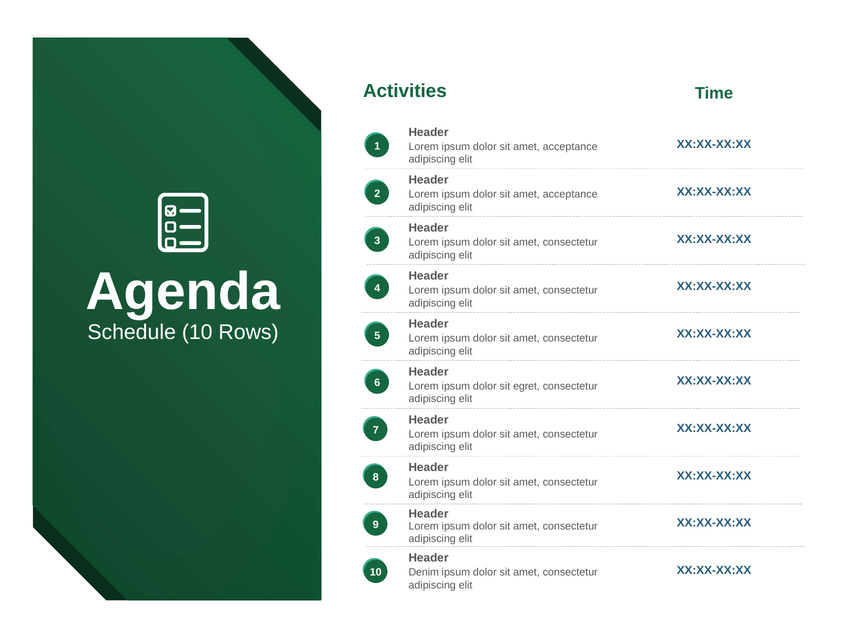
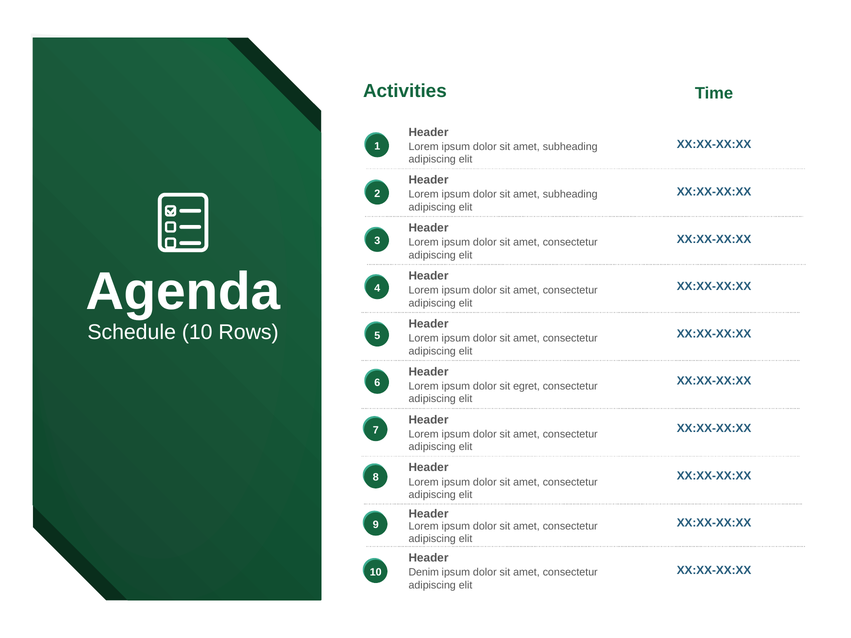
acceptance at (570, 147): acceptance -> subheading
acceptance at (570, 195): acceptance -> subheading
